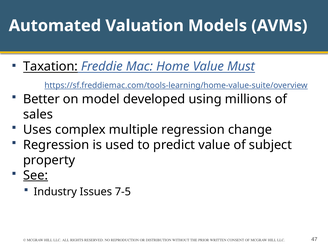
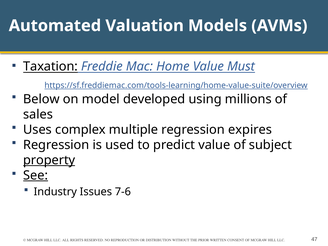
Better: Better -> Below
change: change -> expires
property underline: none -> present
7-5: 7-5 -> 7-6
